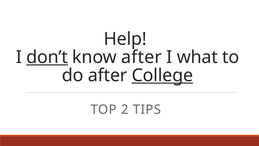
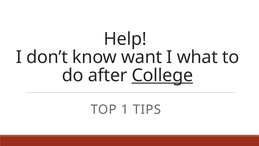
don’t underline: present -> none
know after: after -> want
2: 2 -> 1
